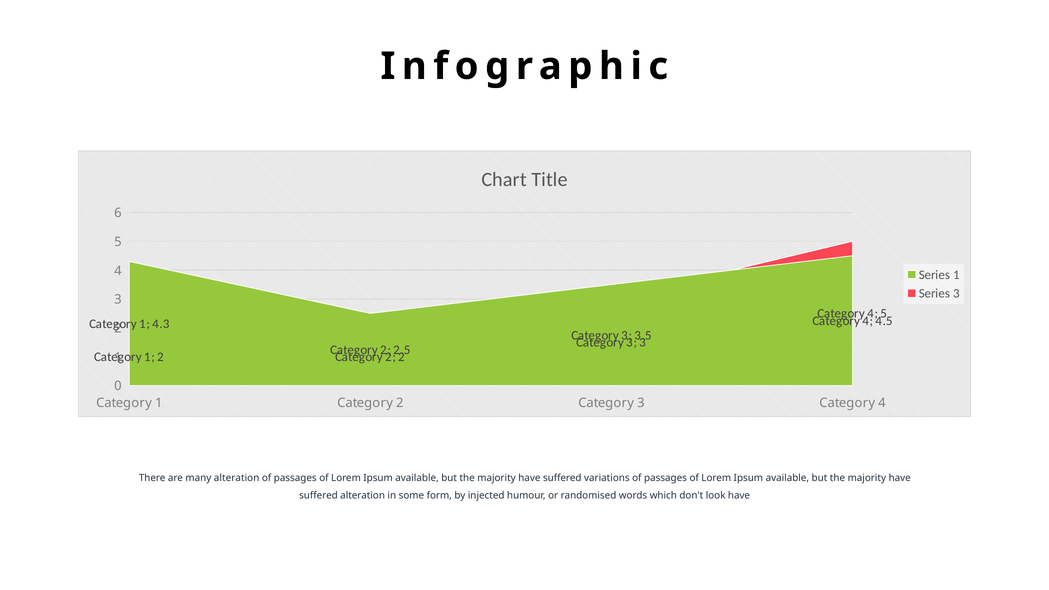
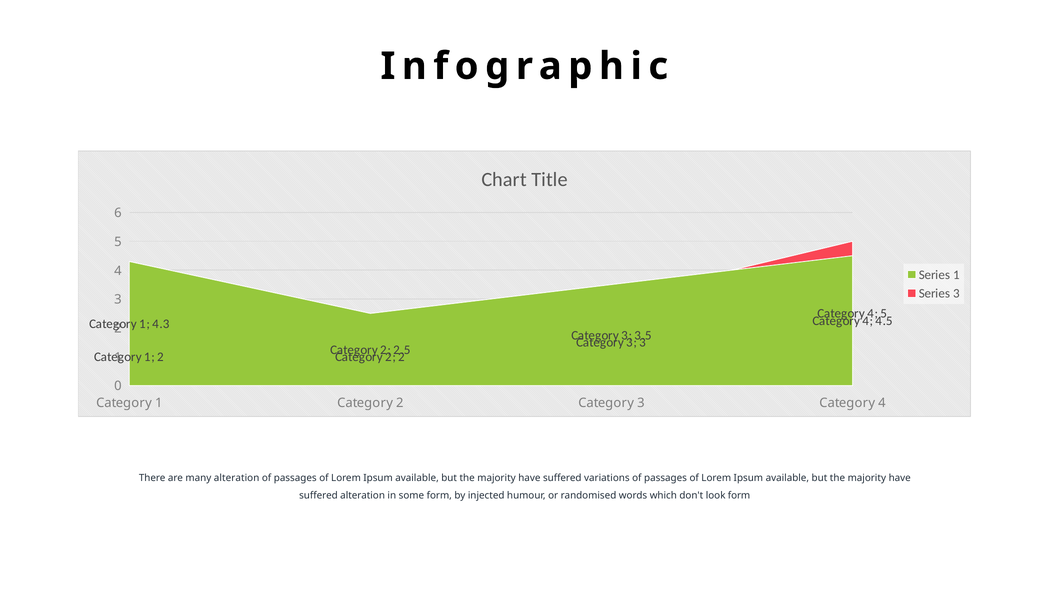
look have: have -> form
